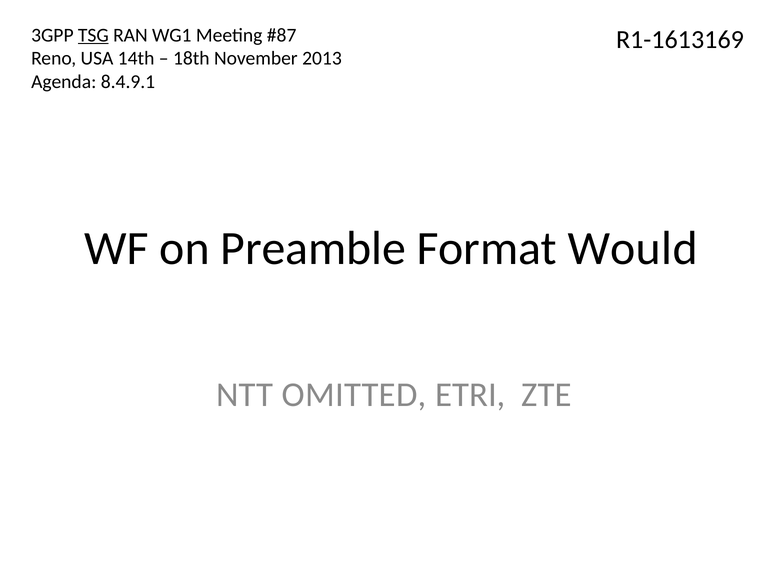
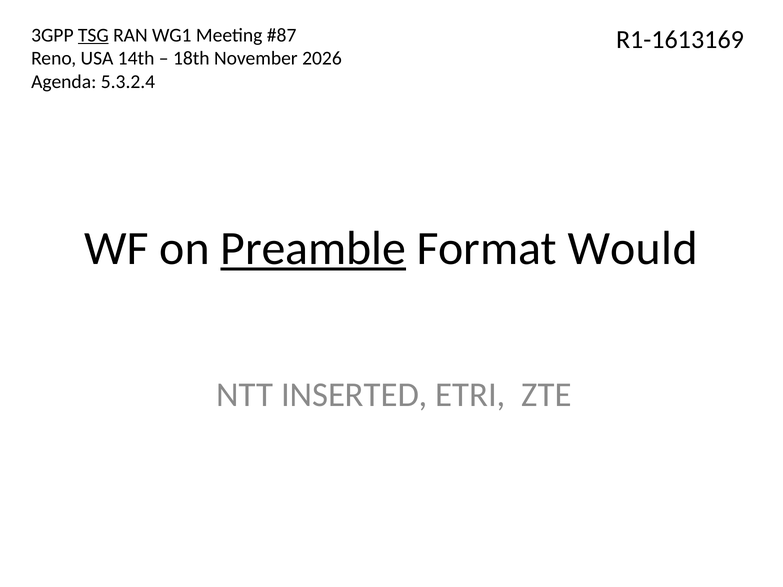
2013: 2013 -> 2026
8.4.9.1: 8.4.9.1 -> 5.3.2.4
Preamble underline: none -> present
OMITTED: OMITTED -> INSERTED
